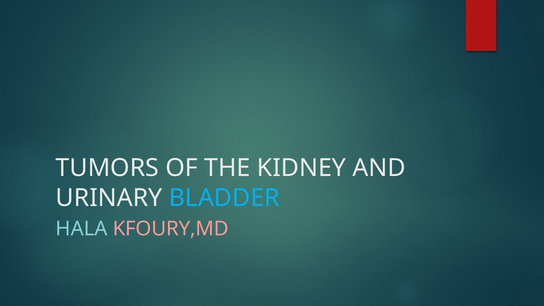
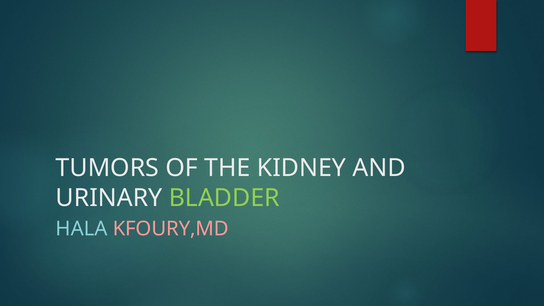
BLADDER colour: light blue -> light green
